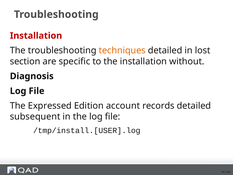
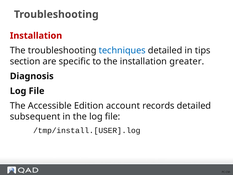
techniques colour: orange -> blue
lost: lost -> tips
without: without -> greater
Expressed: Expressed -> Accessible
